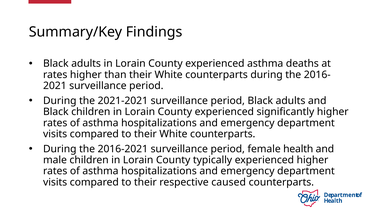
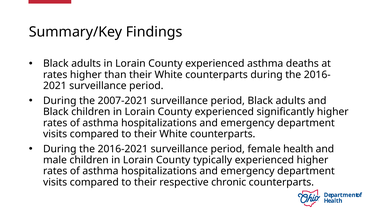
2021-2021: 2021-2021 -> 2007-2021
caused: caused -> chronic
